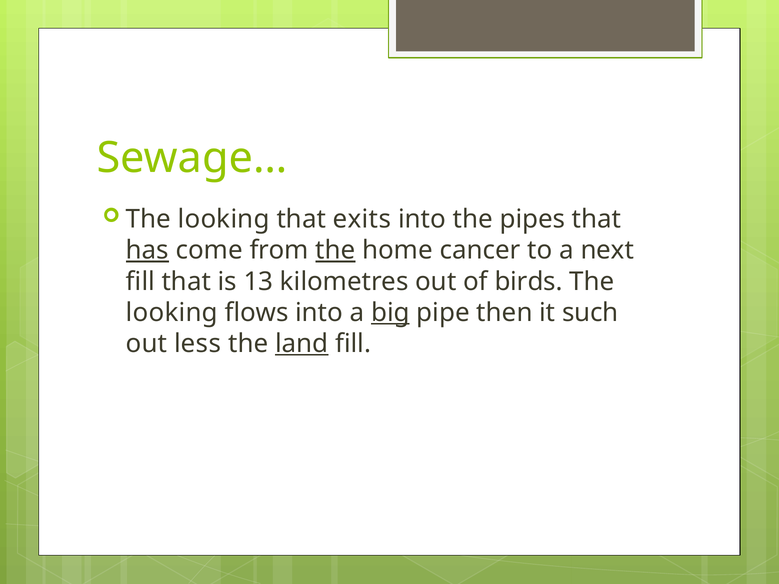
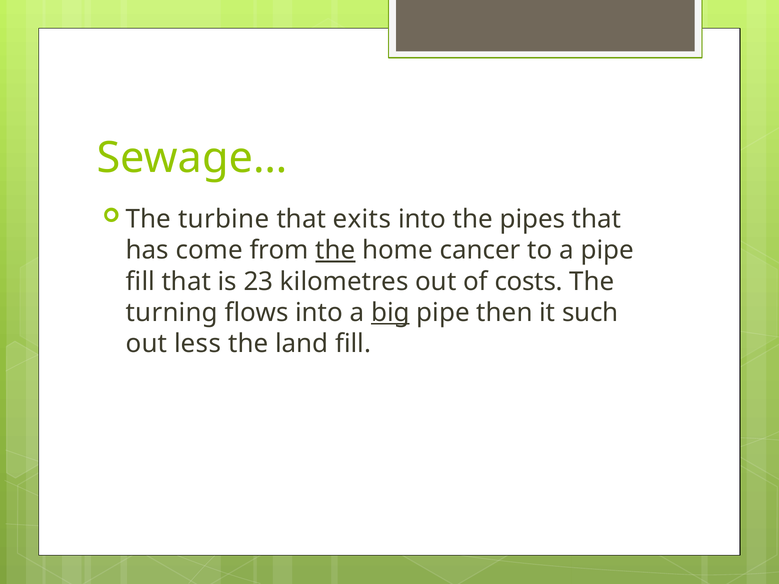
looking at (224, 219): looking -> turbine
has underline: present -> none
a next: next -> pipe
13: 13 -> 23
birds: birds -> costs
looking at (172, 313): looking -> turning
land underline: present -> none
